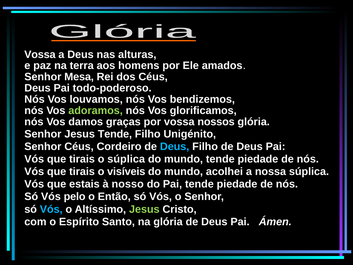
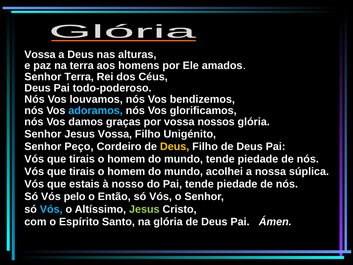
Senhor Mesa: Mesa -> Terra
adoramos colour: light green -> light blue
Jesus Tende: Tende -> Vossa
Senhor Céus: Céus -> Peço
Deus at (175, 146) colour: light blue -> yellow
súplica at (126, 159): súplica -> homem
visíveis at (126, 171): visíveis -> homem
